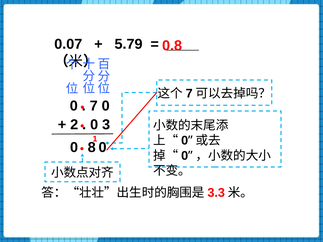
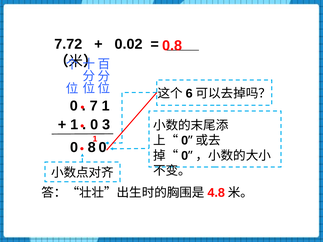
0.07: 0.07 -> 7.72
5.79: 5.79 -> 0.02
7 at (189, 93): 7 -> 6
7 0: 0 -> 1
2 at (74, 125): 2 -> 1
3.3: 3.3 -> 4.8
